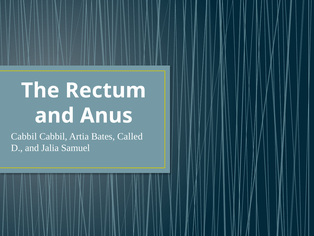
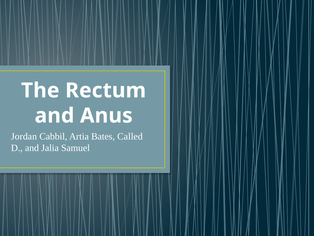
Cabbil at (24, 136): Cabbil -> Jordan
